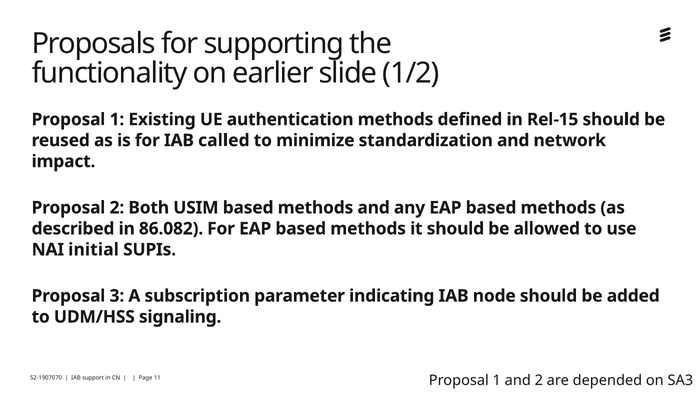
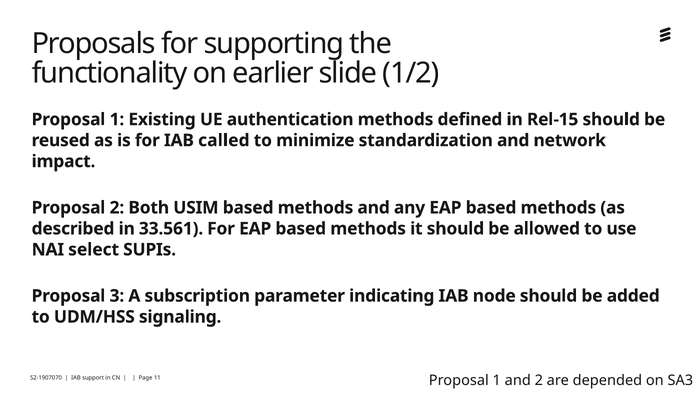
86.082: 86.082 -> 33.561
initial: initial -> select
